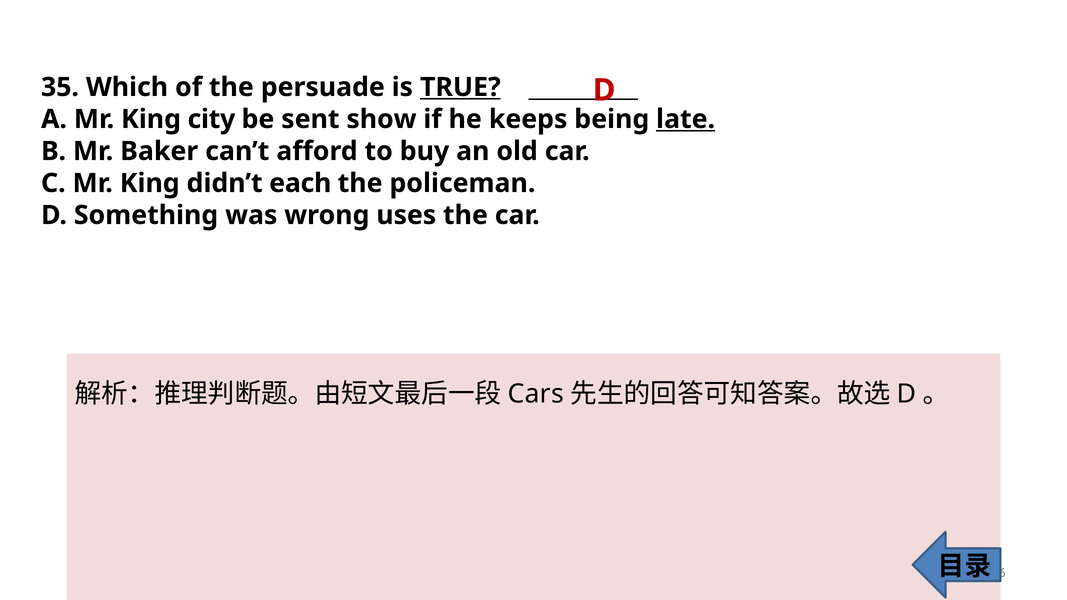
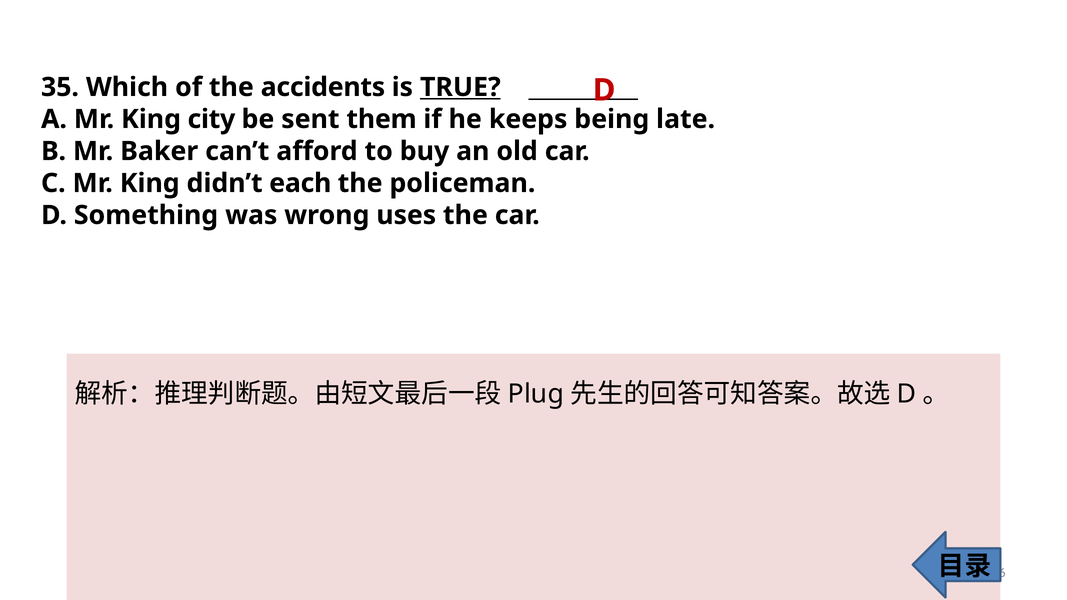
persuade: persuade -> accidents
show: show -> them
late underline: present -> none
Cars: Cars -> Plug
